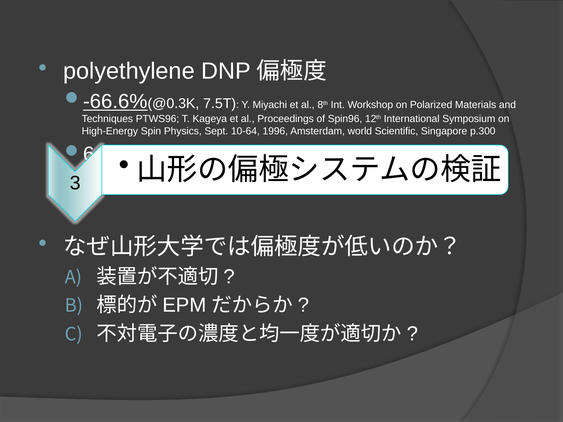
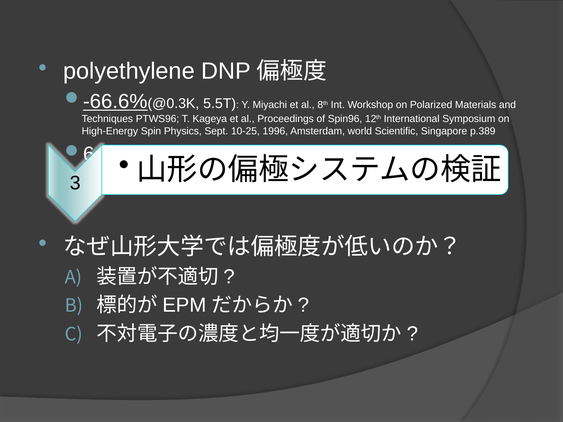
7.5T: 7.5T -> 5.5T
10-64: 10-64 -> 10-25
p.300: p.300 -> p.389
